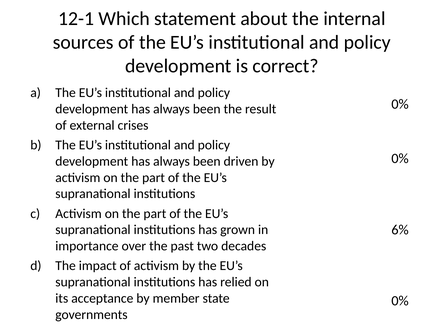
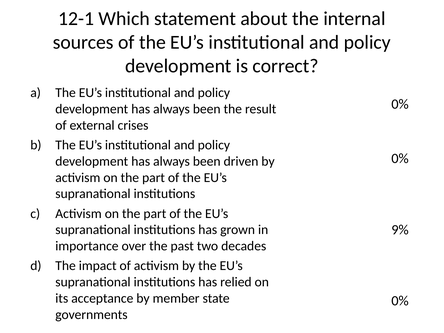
6%: 6% -> 9%
